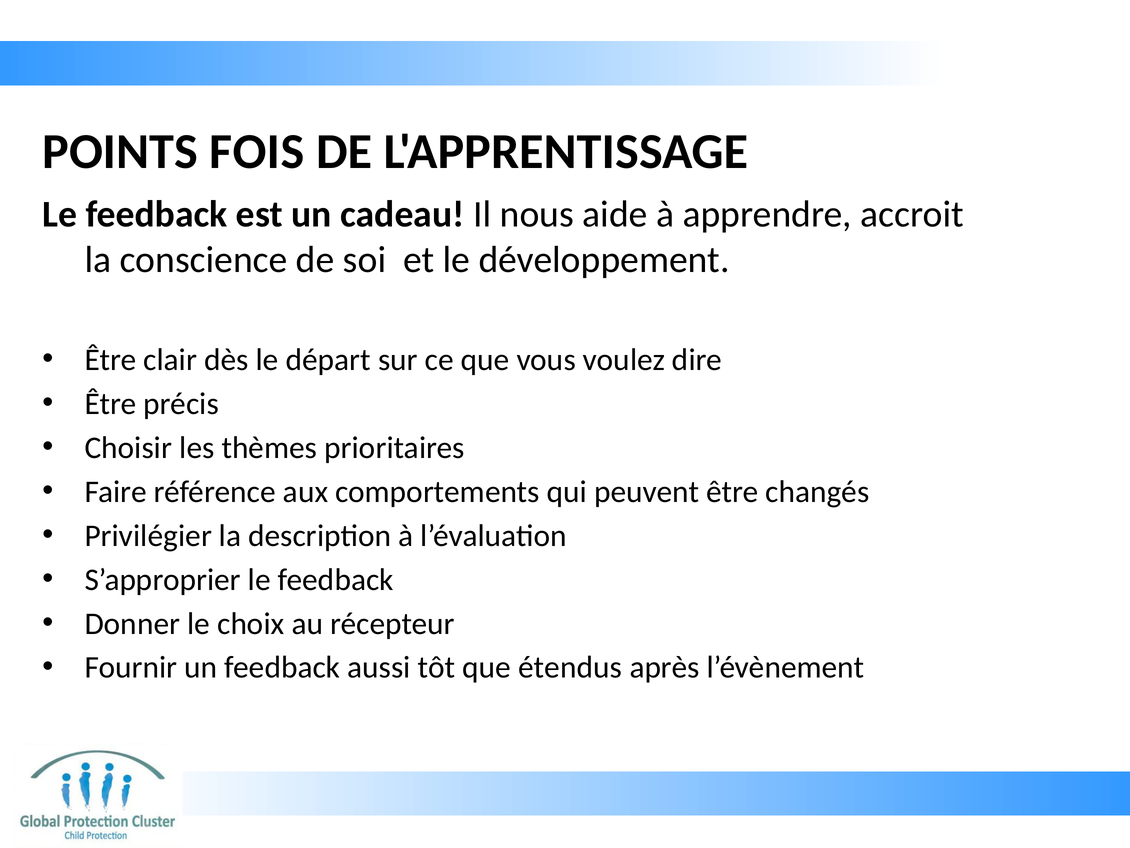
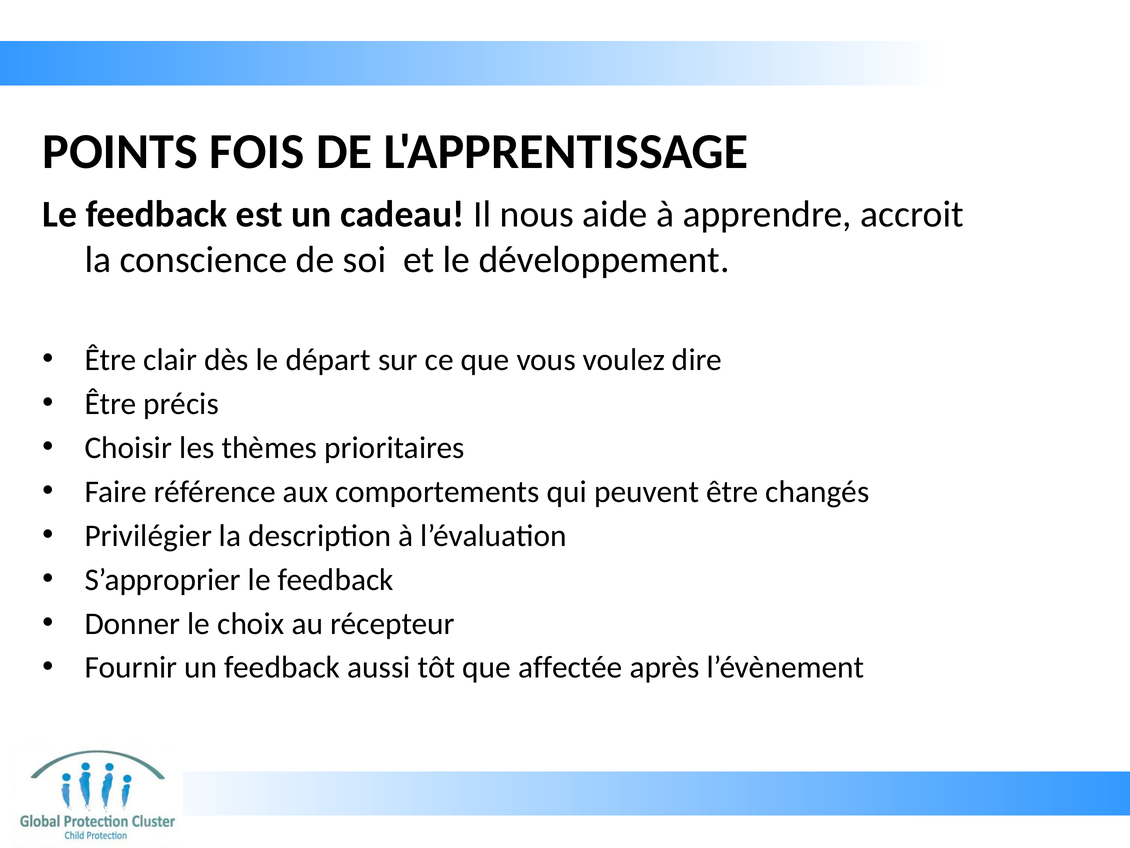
étendus: étendus -> affectée
